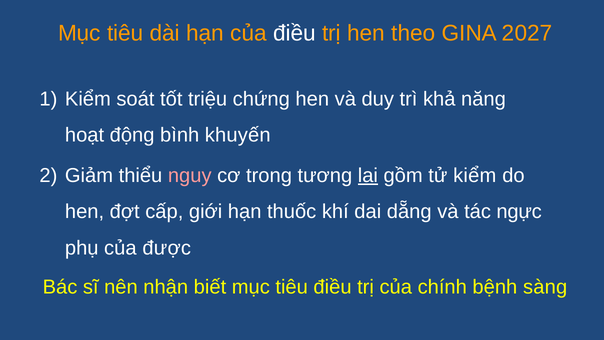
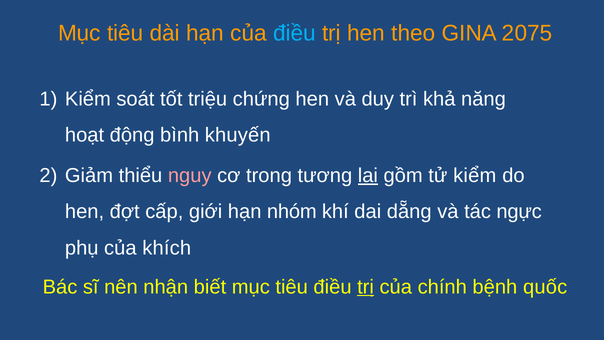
điều at (294, 33) colour: white -> light blue
2027: 2027 -> 2075
thuốc: thuốc -> nhóm
được: được -> khích
trị at (366, 287) underline: none -> present
sàng: sàng -> quốc
